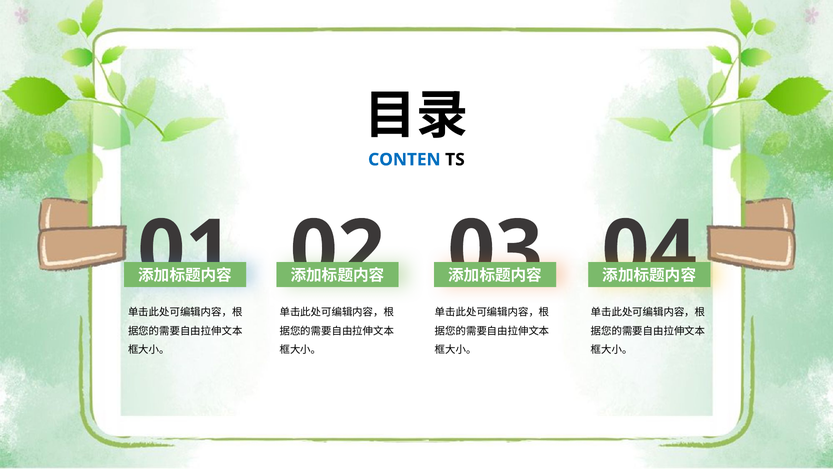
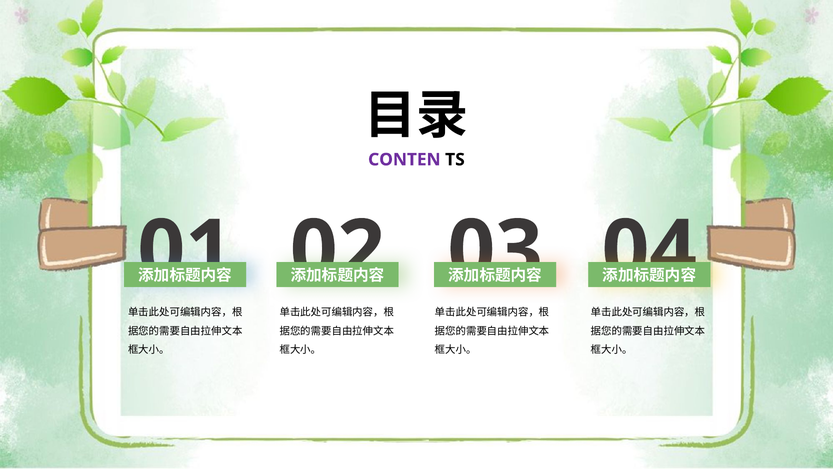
CONTEN colour: blue -> purple
